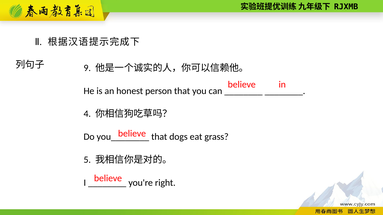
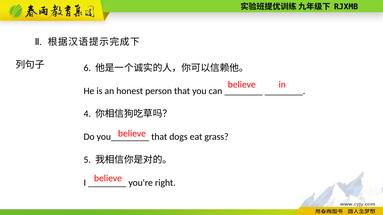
9: 9 -> 6
